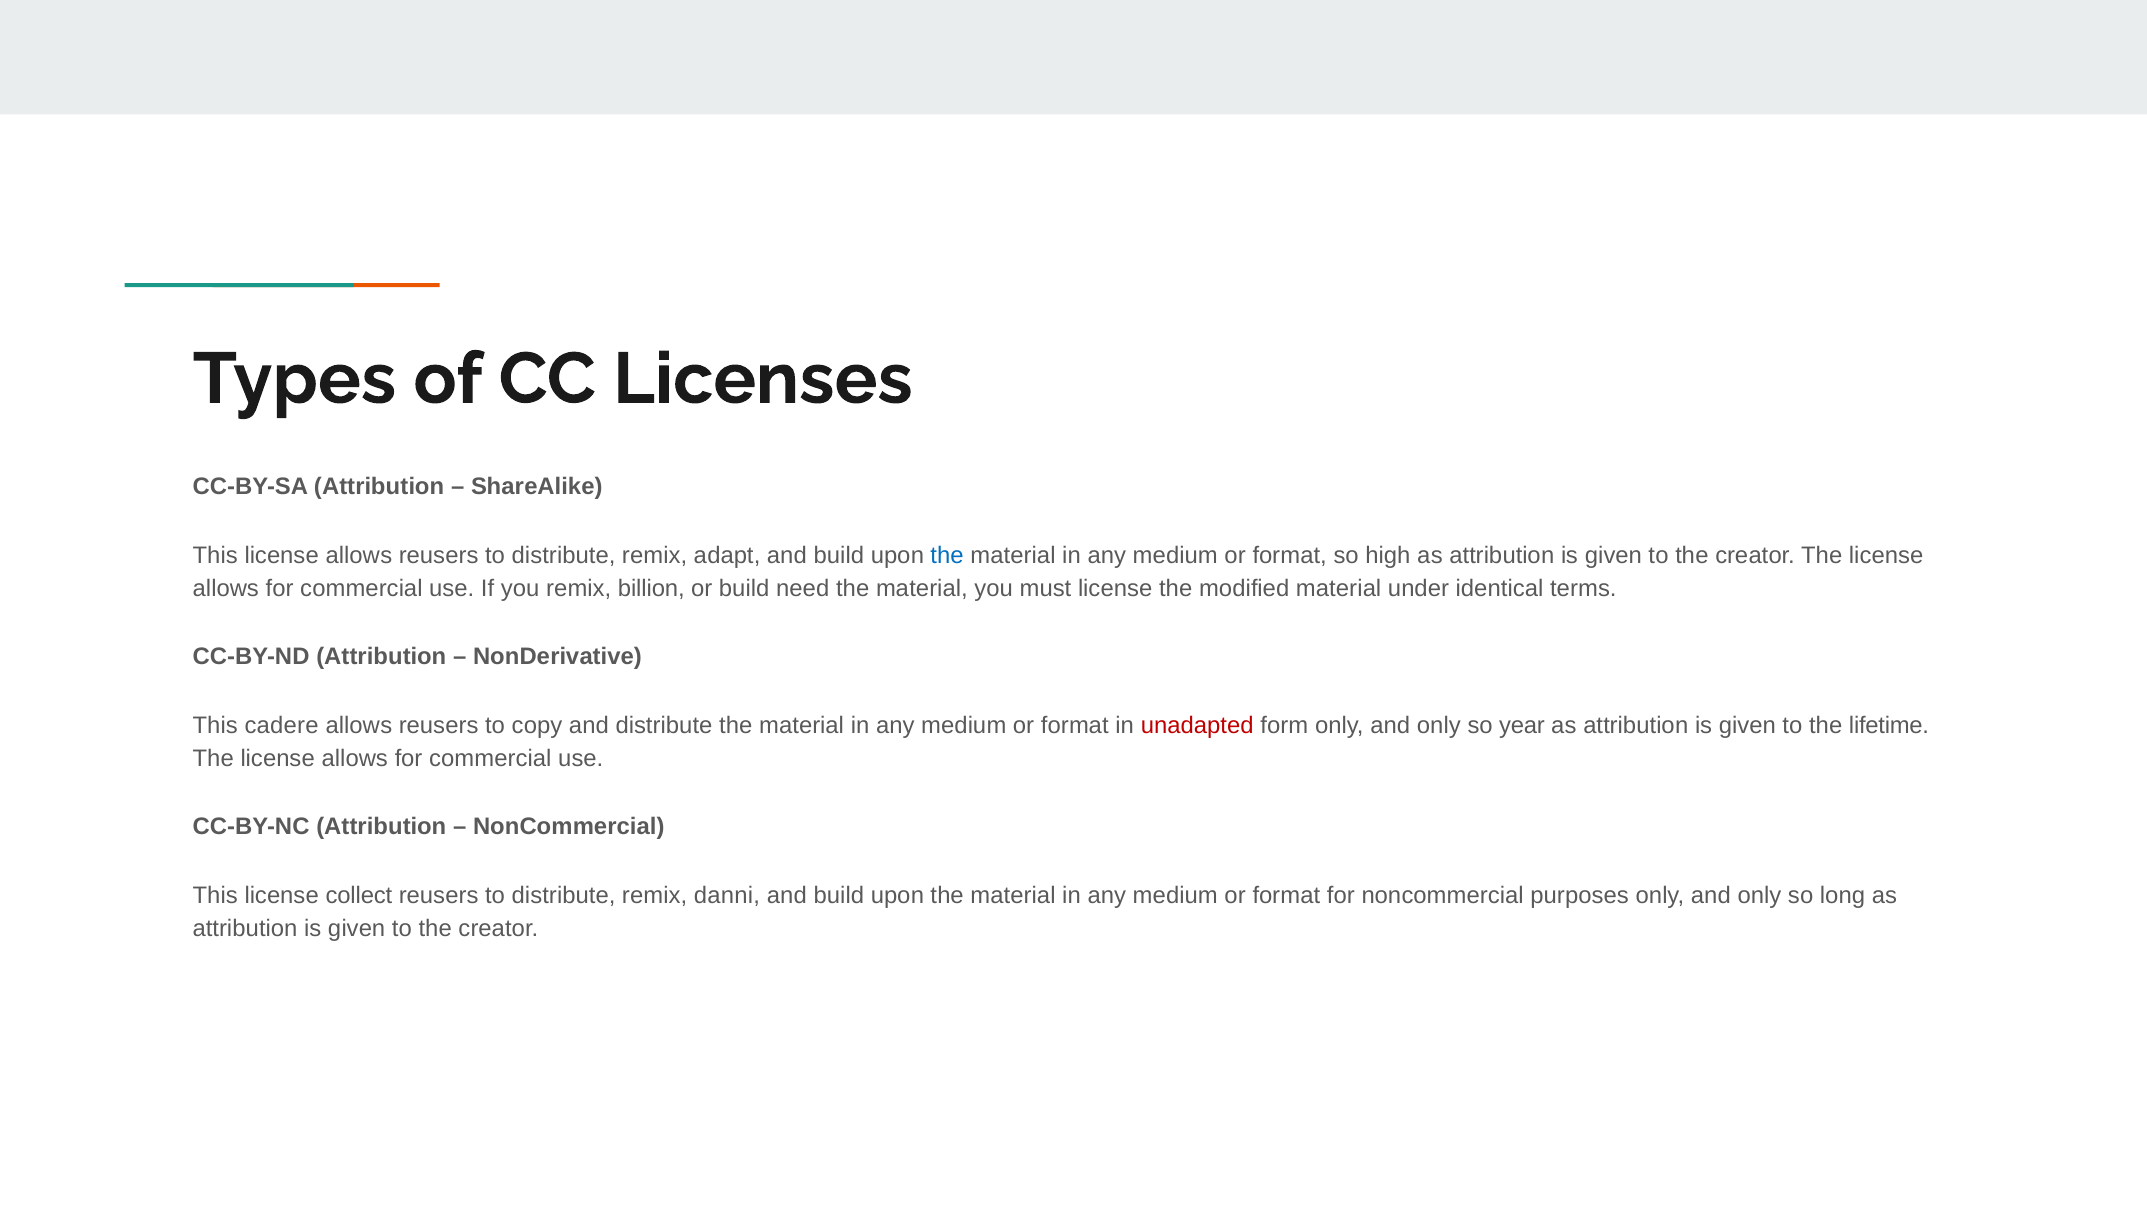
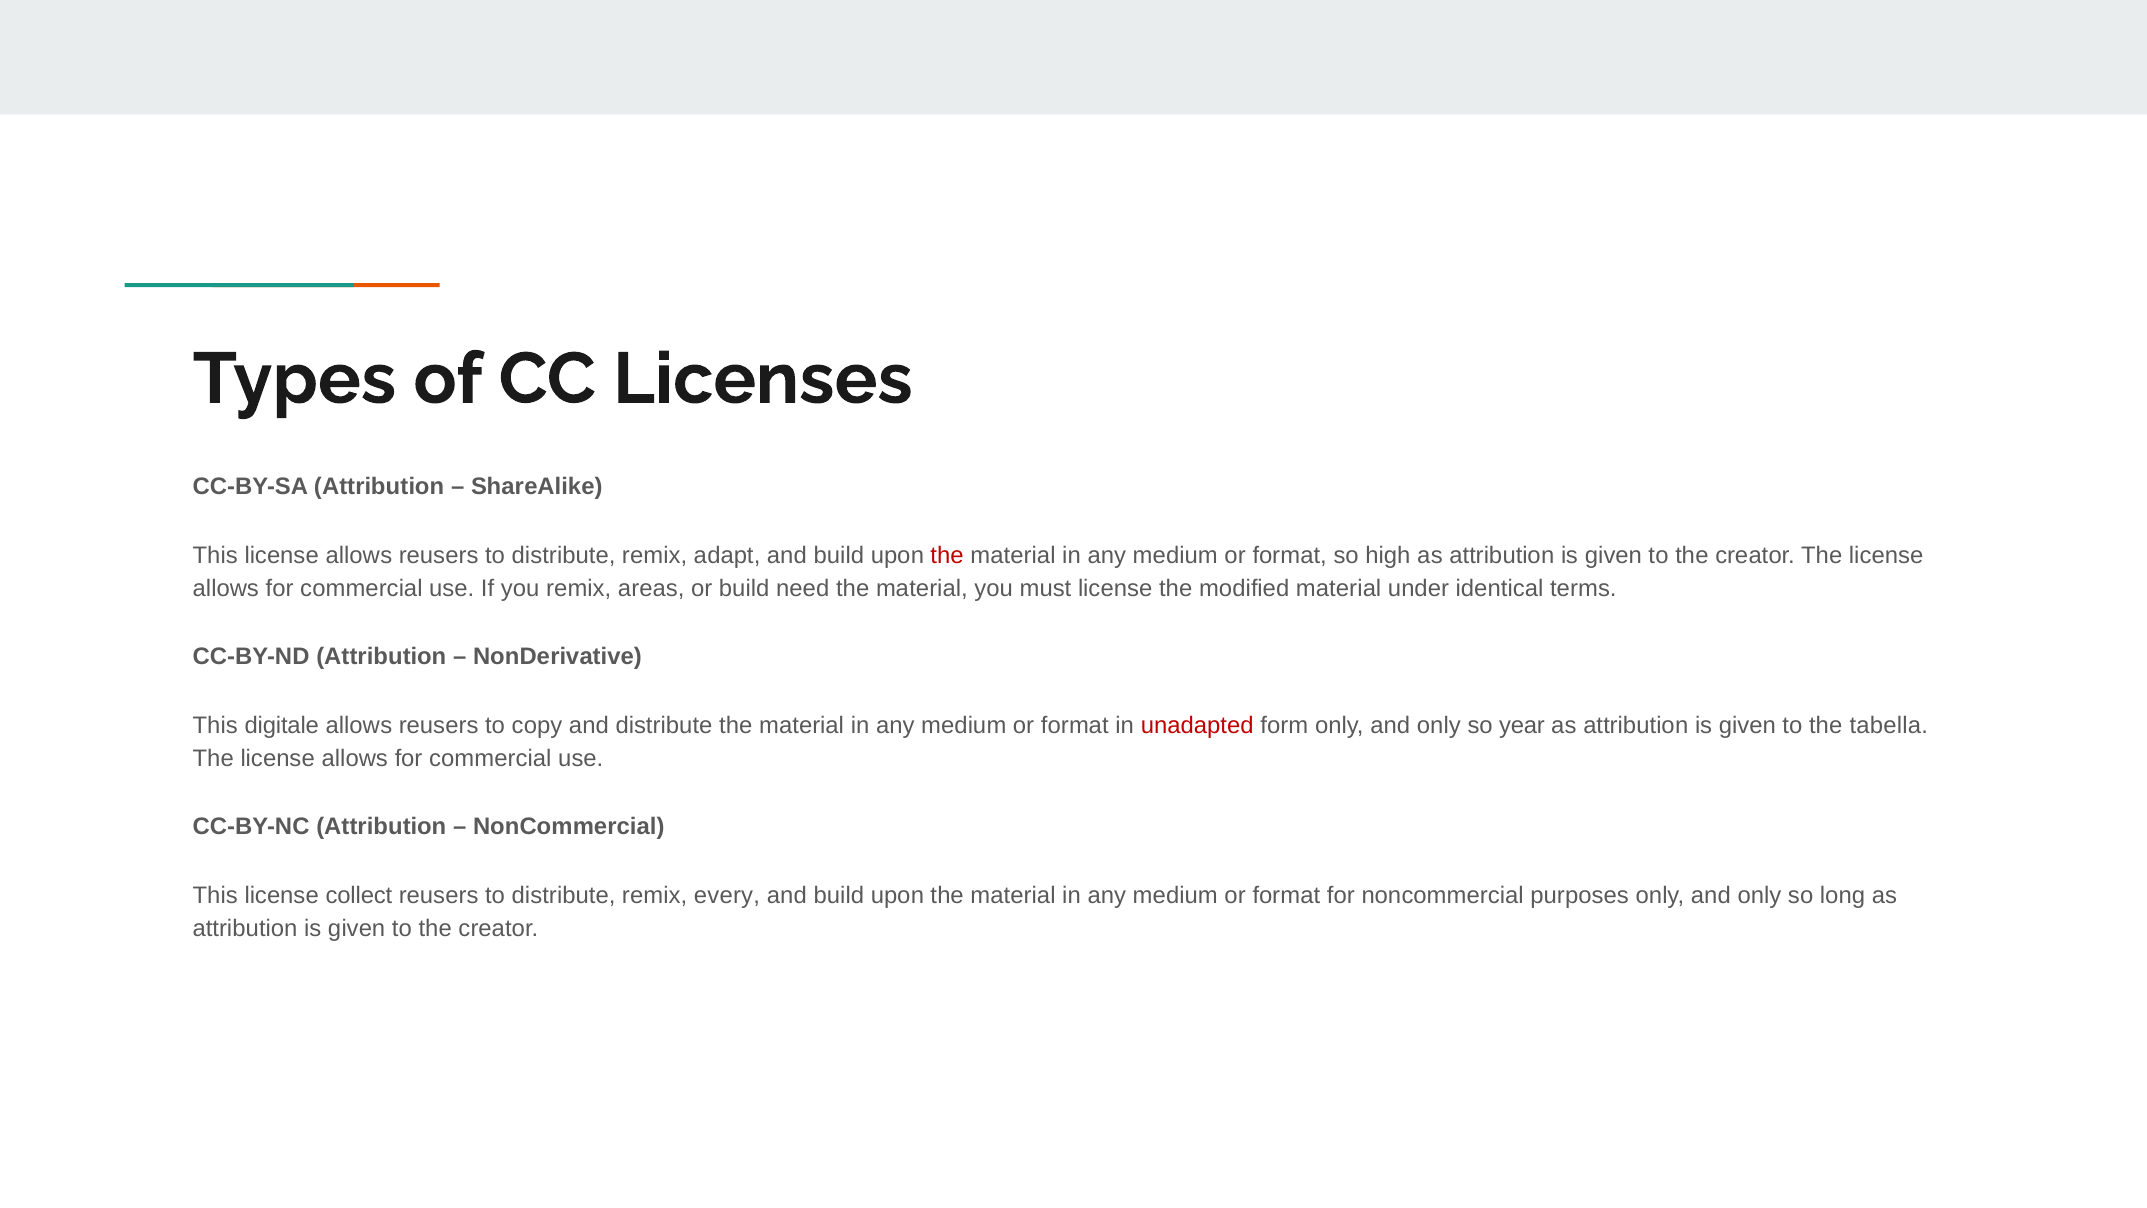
the at (947, 555) colour: blue -> red
billion: billion -> areas
cadere: cadere -> digitale
lifetime: lifetime -> tabella
danni: danni -> every
